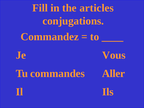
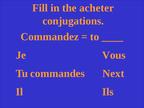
articles: articles -> acheter
Aller: Aller -> Next
